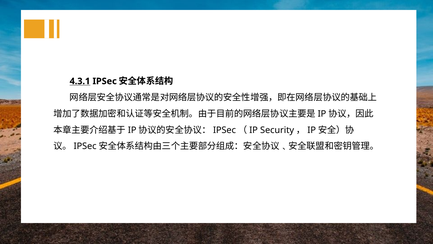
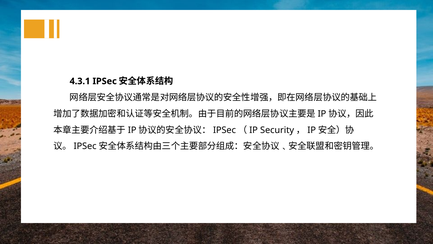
4.3.1 underline: present -> none
